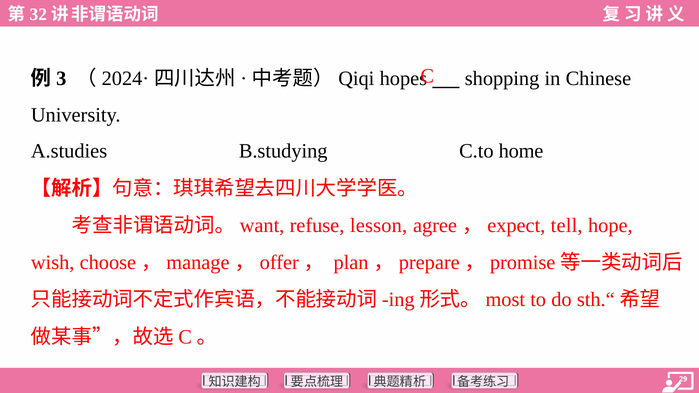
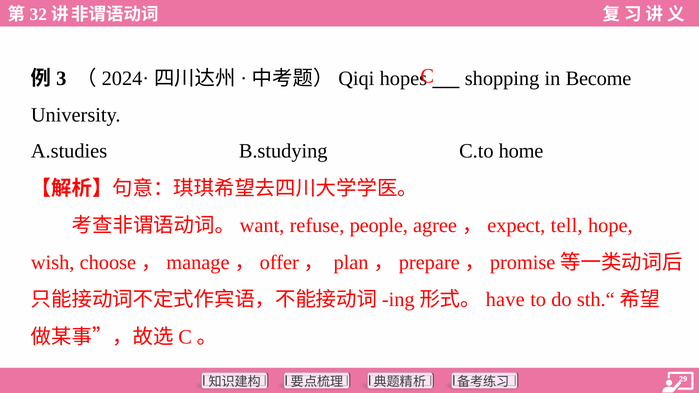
Chinese: Chinese -> Become
lesson: lesson -> people
most: most -> have
